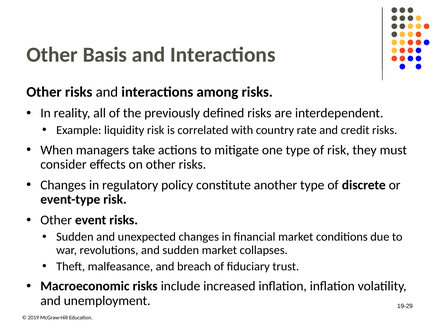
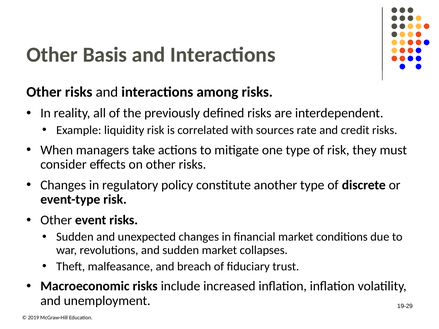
country: country -> sources
